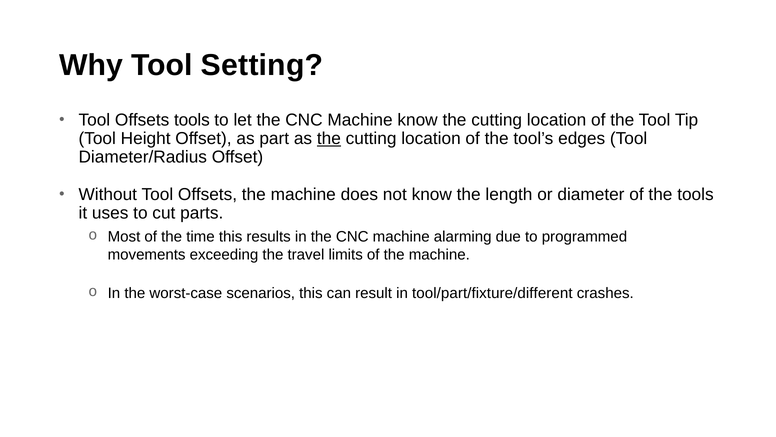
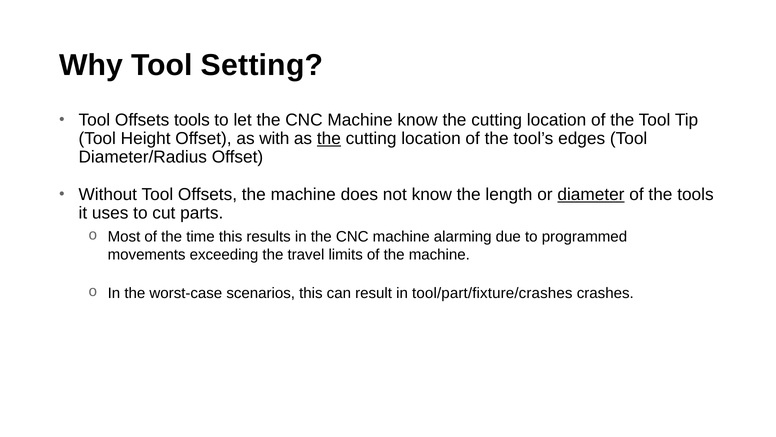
part: part -> with
diameter underline: none -> present
tool/part/fixture/different: tool/part/fixture/different -> tool/part/fixture/crashes
